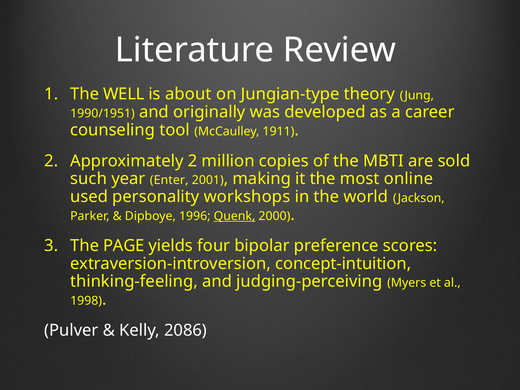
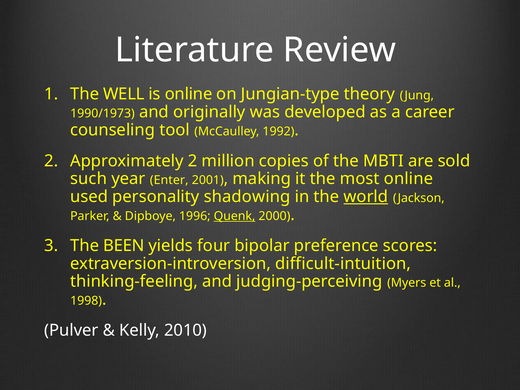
is about: about -> online
1990/1951: 1990/1951 -> 1990/1973
1911: 1911 -> 1992
workshops: workshops -> shadowing
world underline: none -> present
PAGE: PAGE -> BEEN
concept-intuition: concept-intuition -> difficult-intuition
2086: 2086 -> 2010
